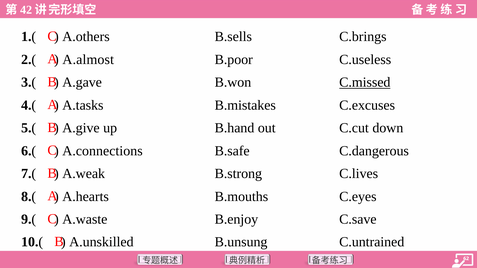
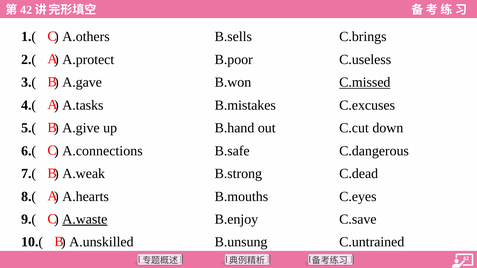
A.almost: A.almost -> A.protect
C.lives: C.lives -> C.dead
A.waste underline: none -> present
